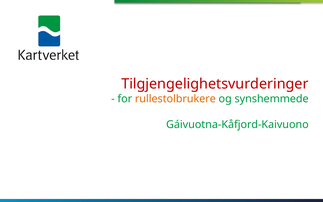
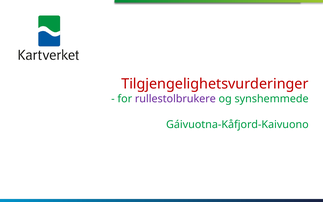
rullestolbrukere colour: orange -> purple
